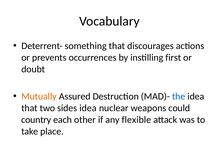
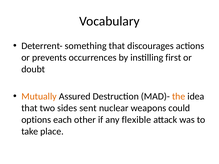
the colour: blue -> orange
sides idea: idea -> sent
country: country -> options
